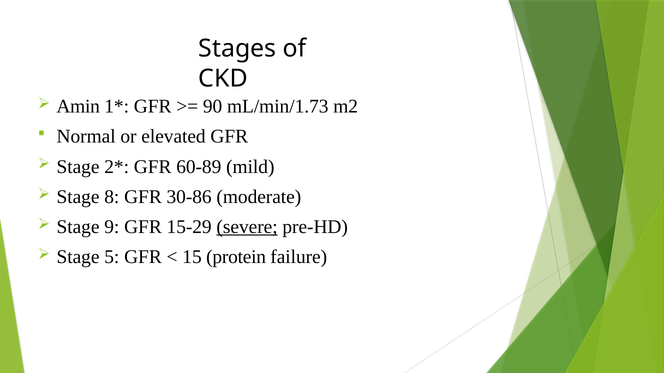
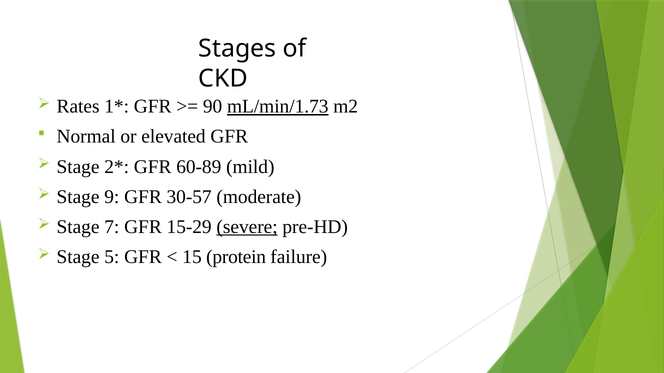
Amin: Amin -> Rates
mL/min/1.73 underline: none -> present
8: 8 -> 9
30-86: 30-86 -> 30-57
9: 9 -> 7
